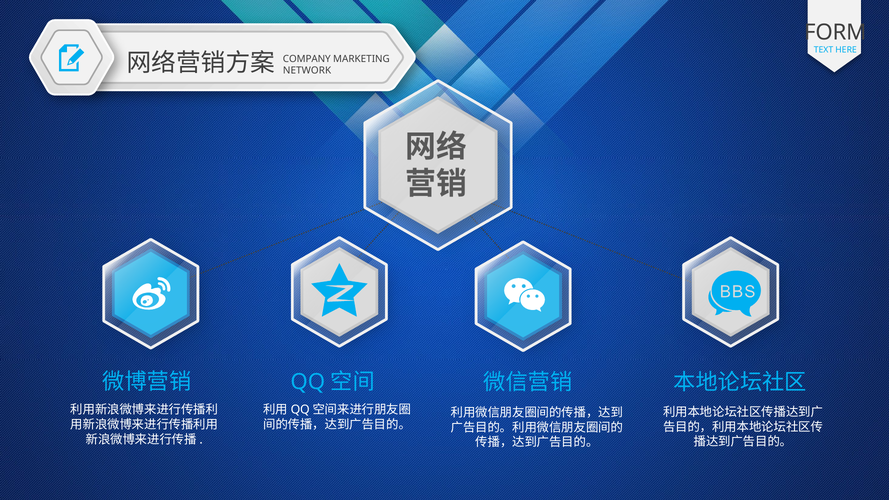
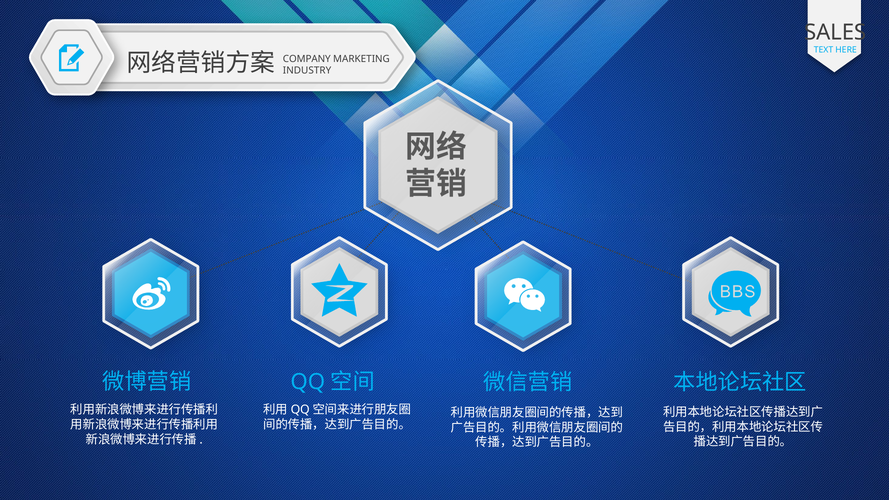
FORM: FORM -> SALES
NETWORK: NETWORK -> INDUSTRY
